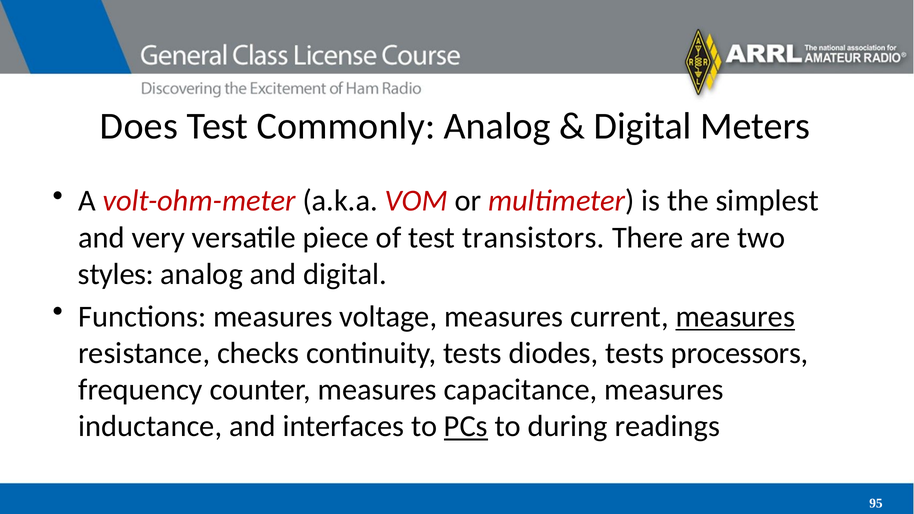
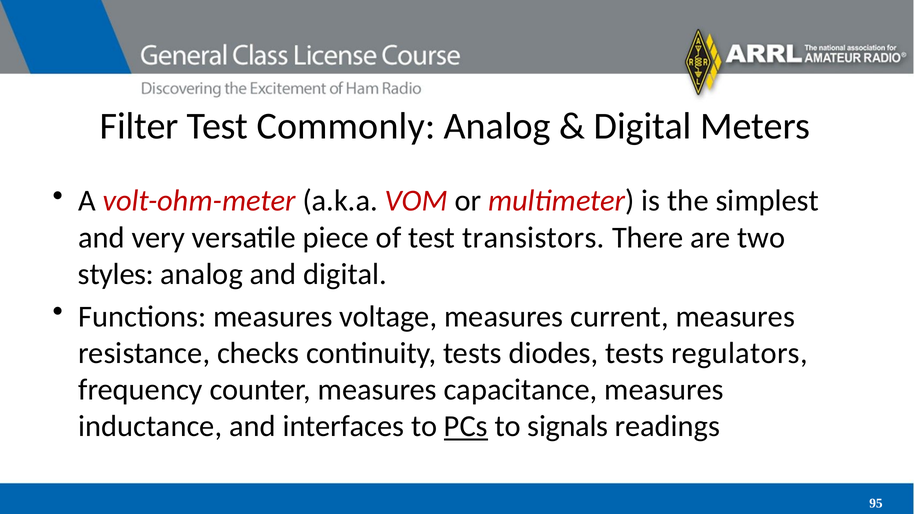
Does: Does -> Filter
measures at (735, 317) underline: present -> none
processors: processors -> regulators
during: during -> signals
